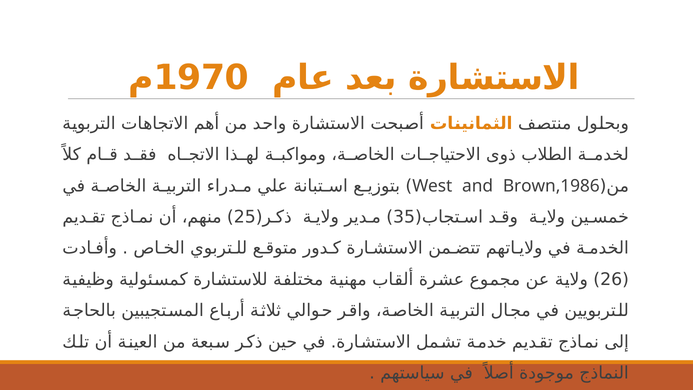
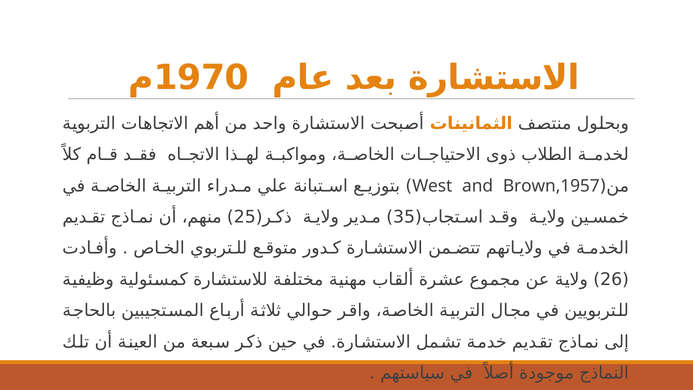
Brown,1986: Brown,1986 -> Brown,1957
